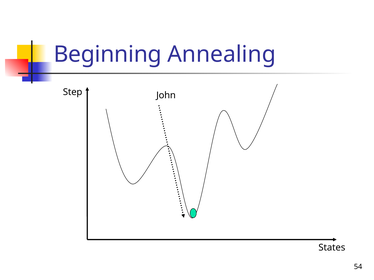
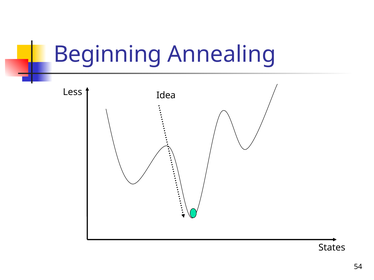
Step: Step -> Less
John: John -> Idea
